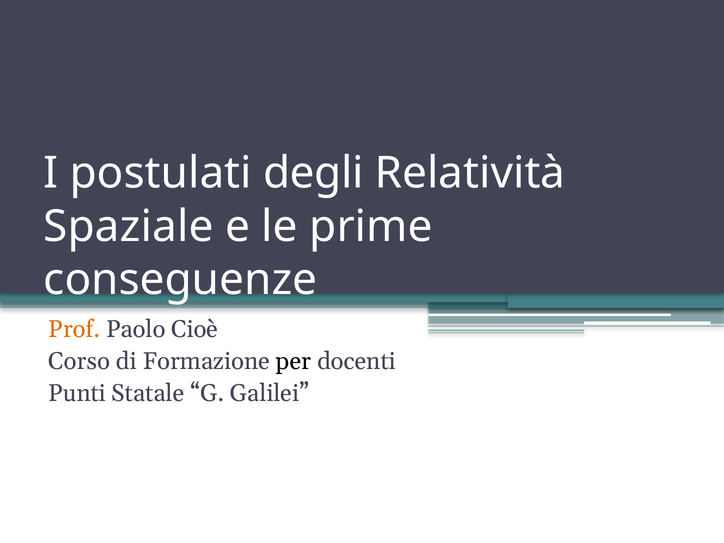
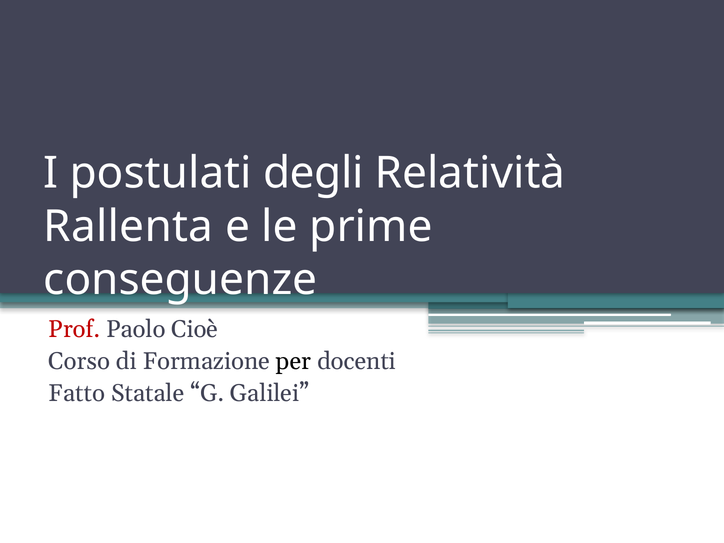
Spaziale: Spaziale -> Rallenta
Prof colour: orange -> red
Punti: Punti -> Fatto
